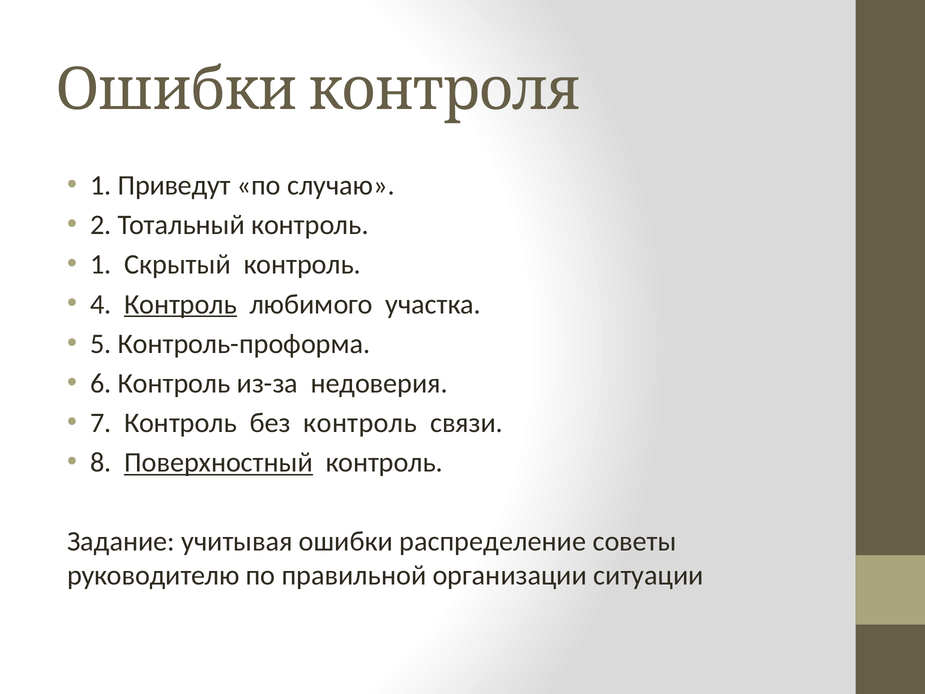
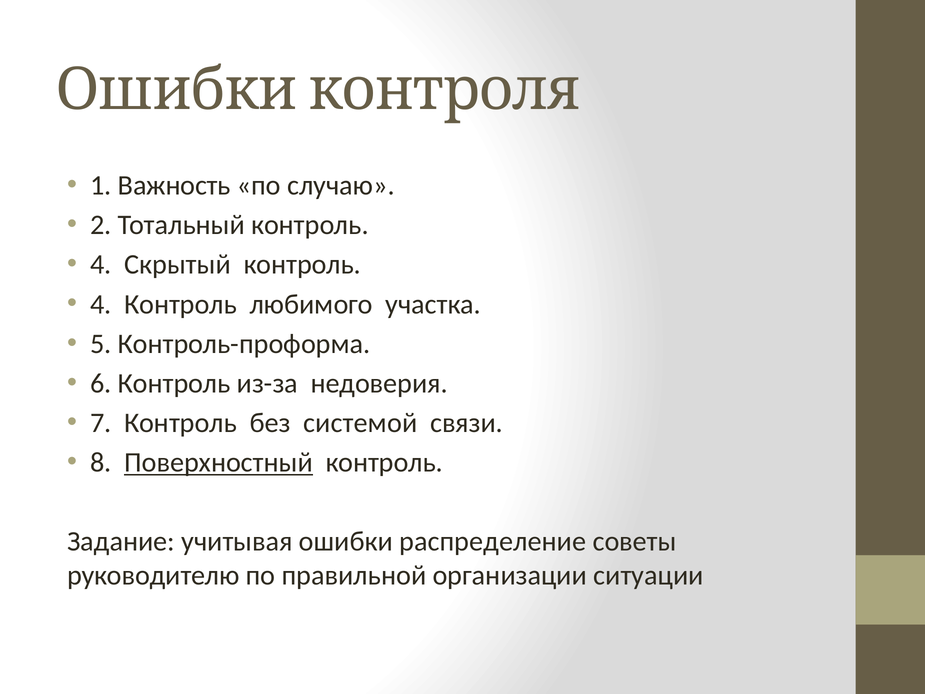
Приведут: Приведут -> Важность
1 at (101, 265): 1 -> 4
Контроль at (181, 304) underline: present -> none
без контроль: контроль -> системой
